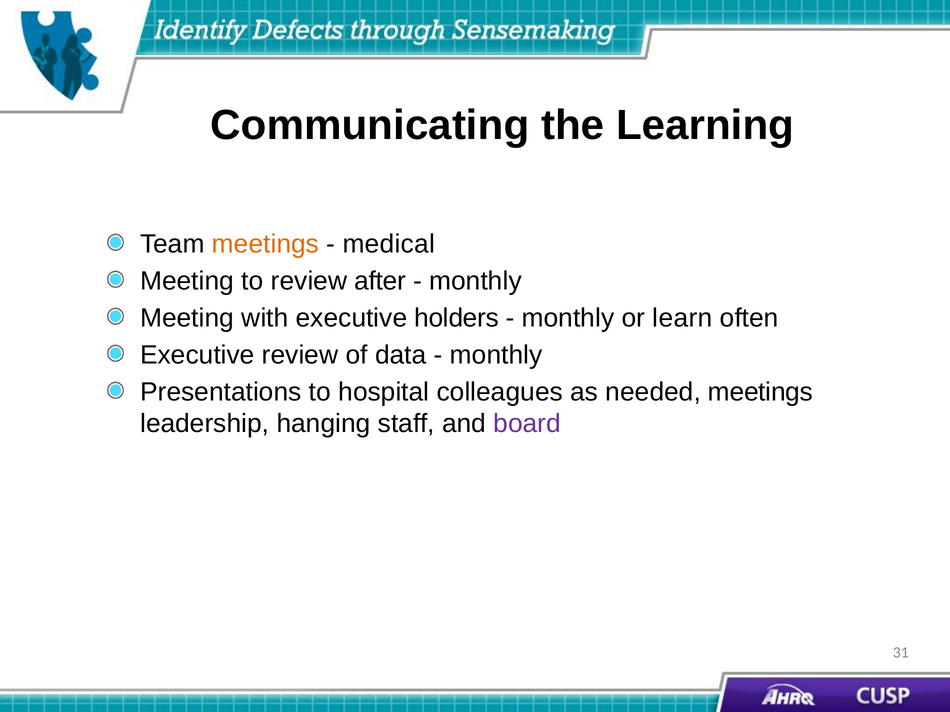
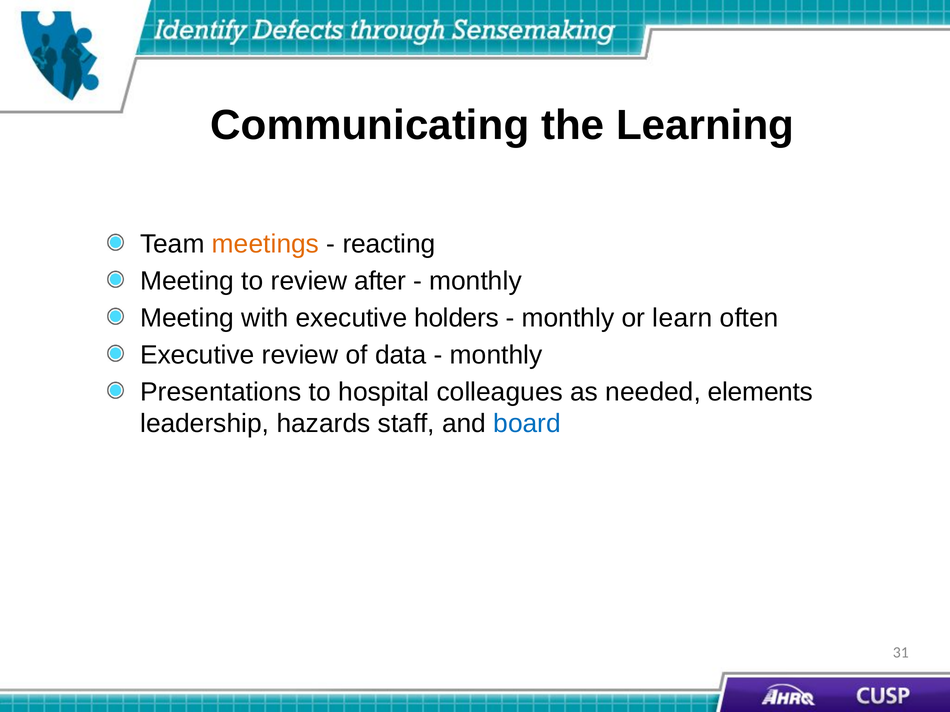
medical: medical -> reacting
needed meetings: meetings -> elements
hanging: hanging -> hazards
board colour: purple -> blue
